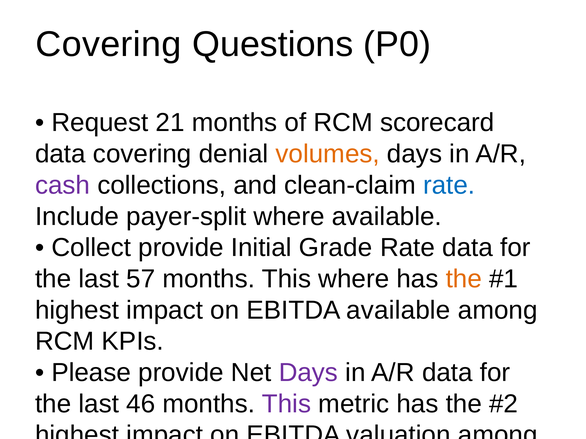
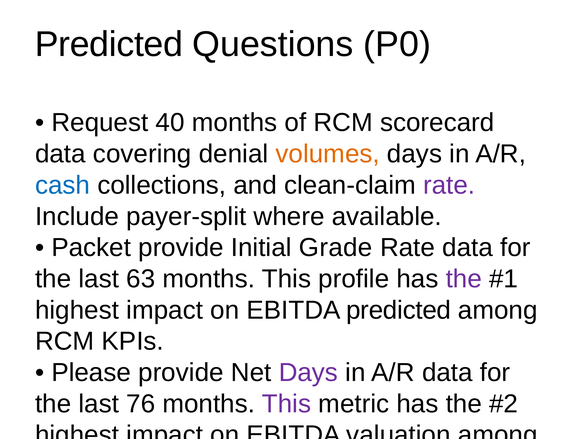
Covering at (109, 44): Covering -> Predicted
21: 21 -> 40
cash at (63, 185) colour: purple -> blue
rate at (449, 185) colour: blue -> purple
Collect at (91, 248): Collect -> Packet
57: 57 -> 63
This where: where -> profile
the at (464, 279) colour: orange -> purple
EBITDA available: available -> predicted
46: 46 -> 76
